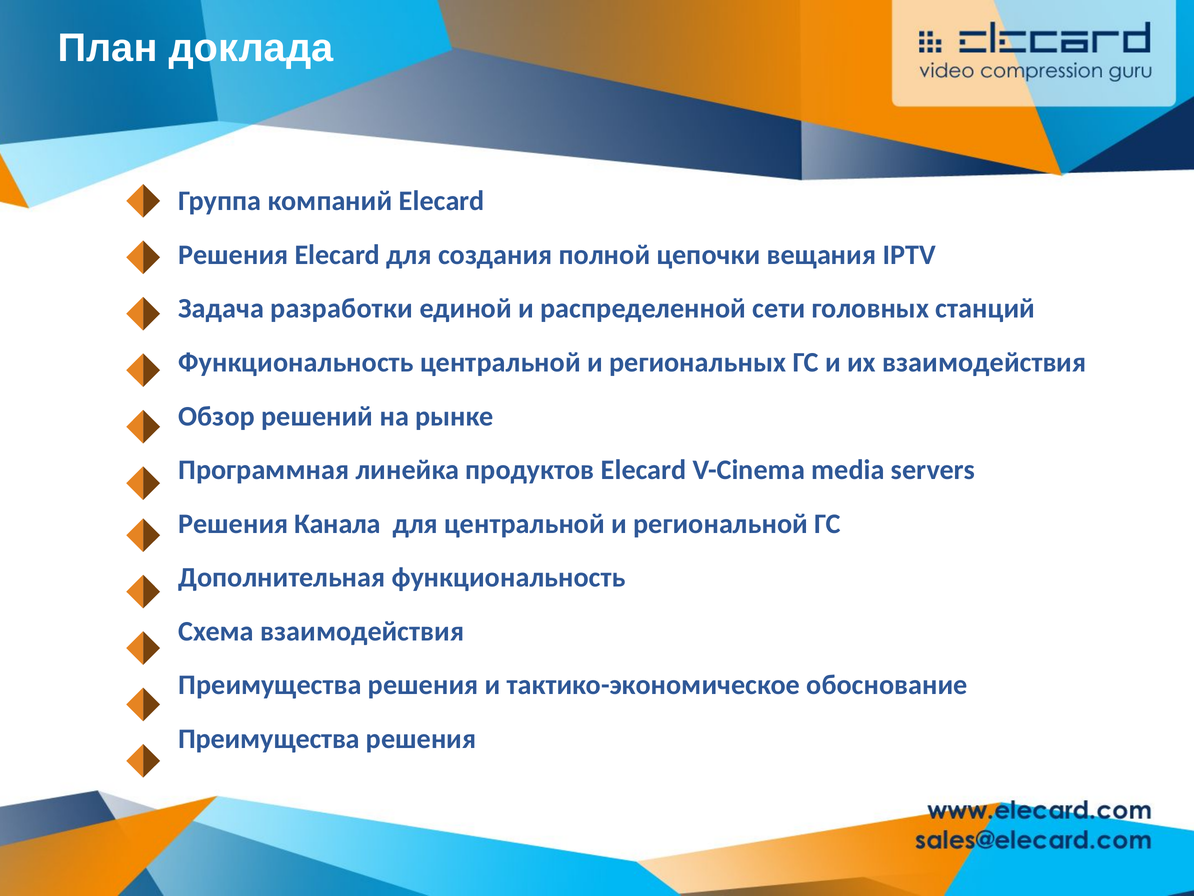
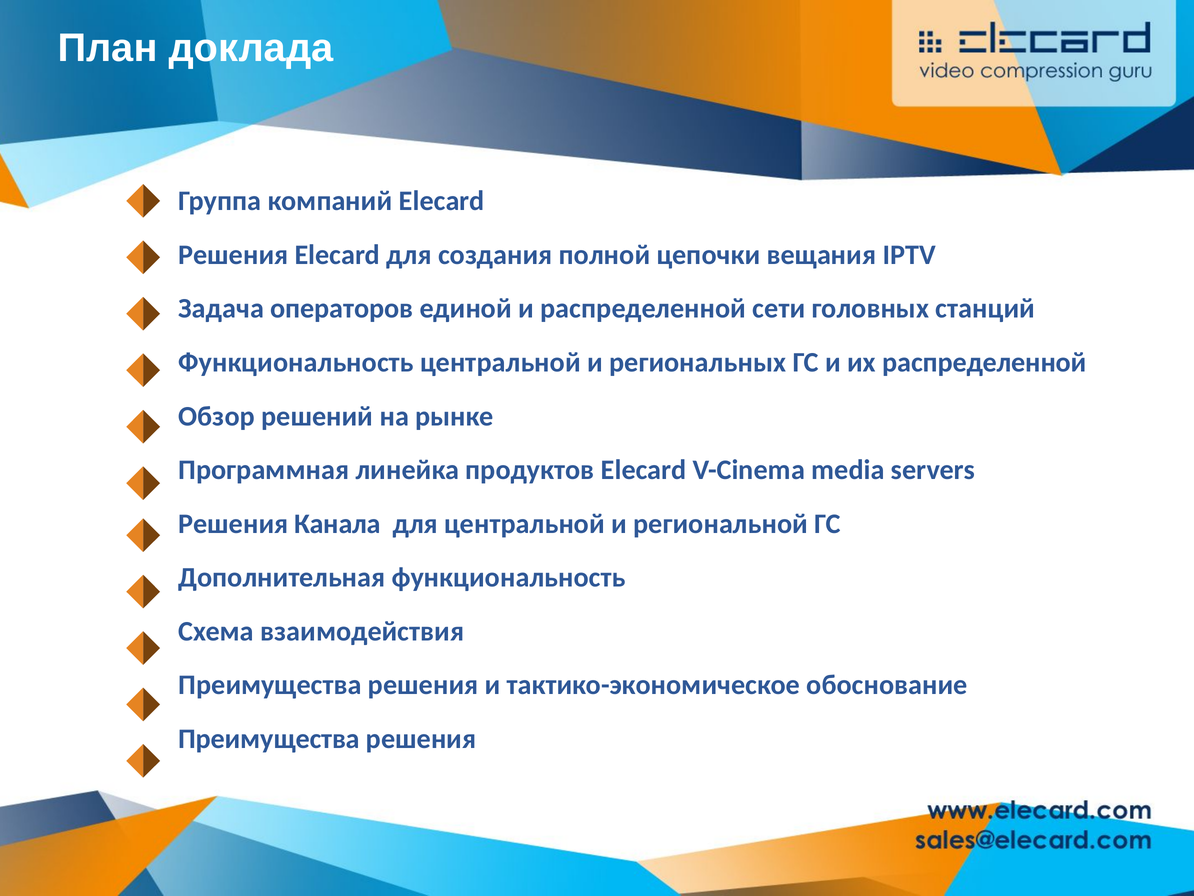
разработки: разработки -> операторов
их взаимодействия: взаимодействия -> распределенной
